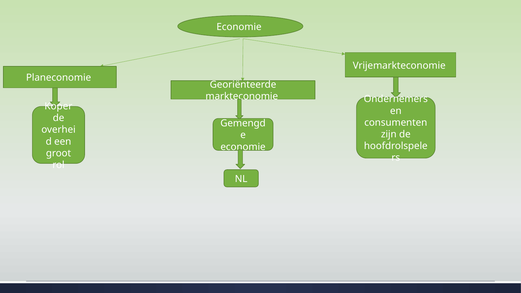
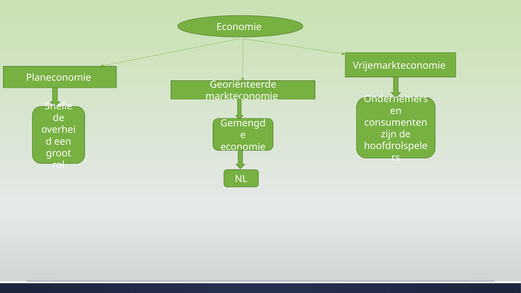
Koper: Koper -> Snelle
